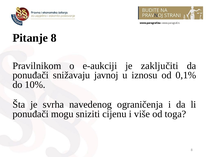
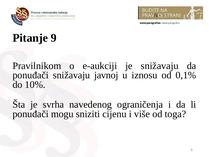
Pitanje 8: 8 -> 9
je zaključiti: zaključiti -> snižavaju
